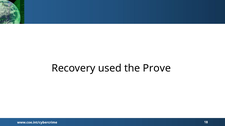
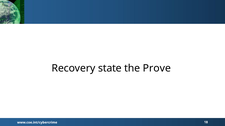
used: used -> state
